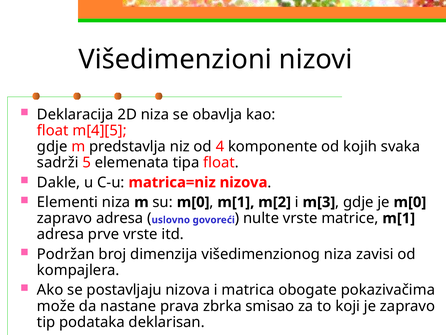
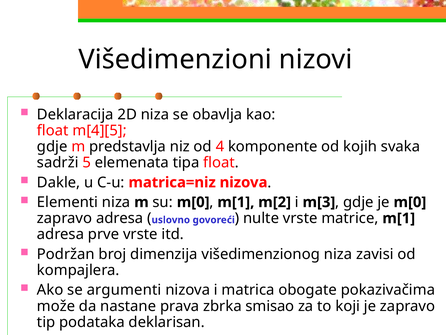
postavljaju: postavljaju -> argumenti
